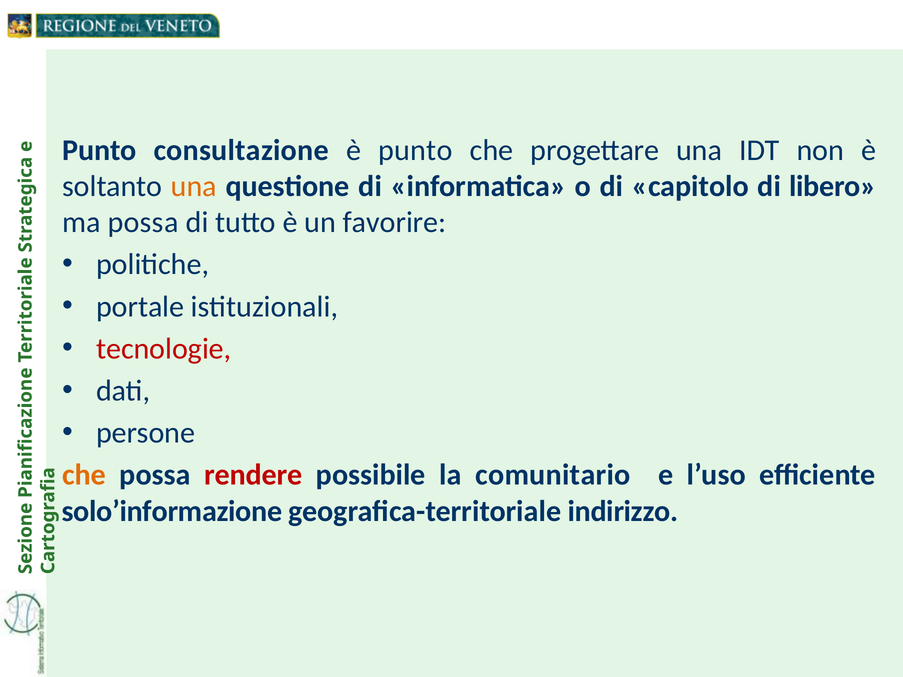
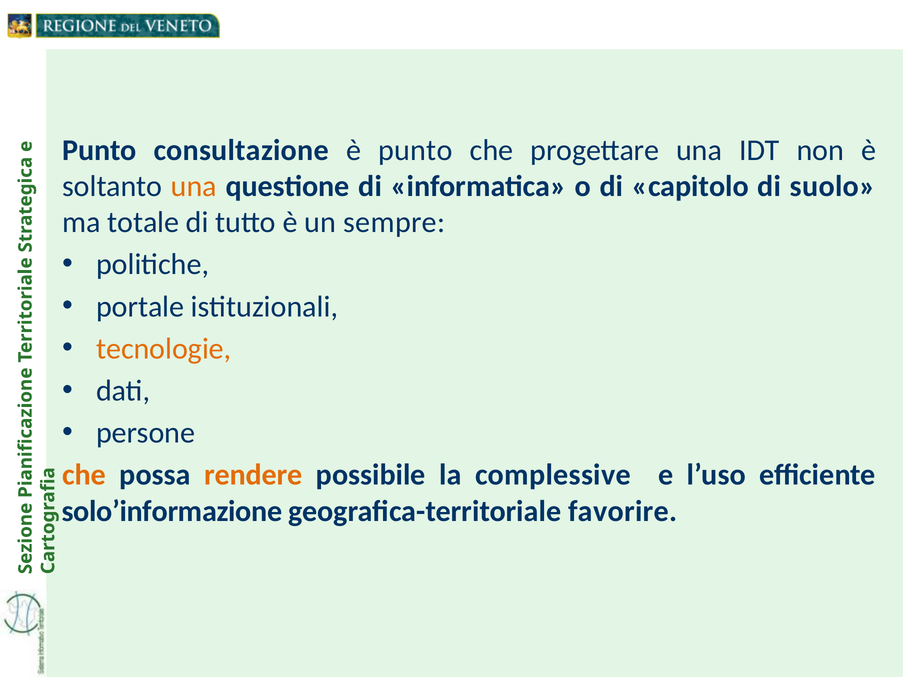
libero: libero -> suolo
ma possa: possa -> totale
favorire: favorire -> sempre
tecnologie colour: red -> orange
rendere colour: red -> orange
comunitario: comunitario -> complessive
indirizzo: indirizzo -> favorire
